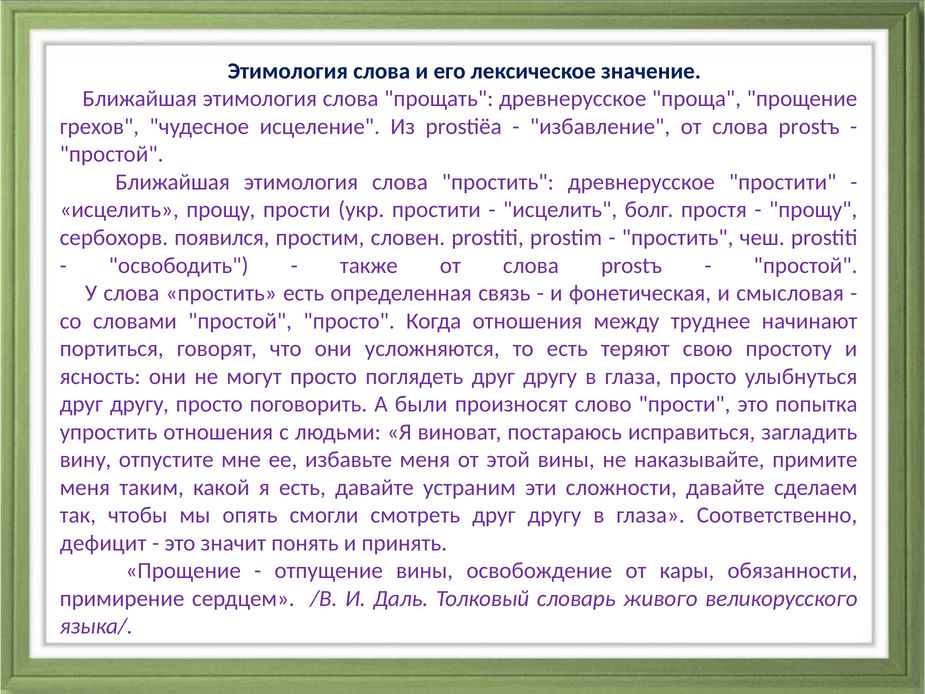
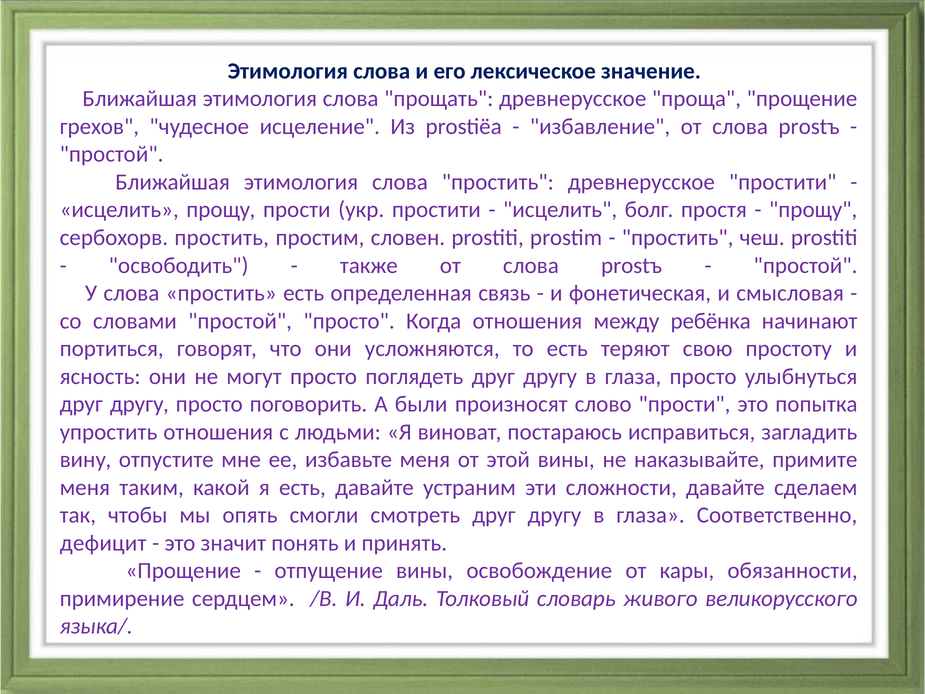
сербохорв появился: появился -> простить
труднее: труднее -> ребёнка
